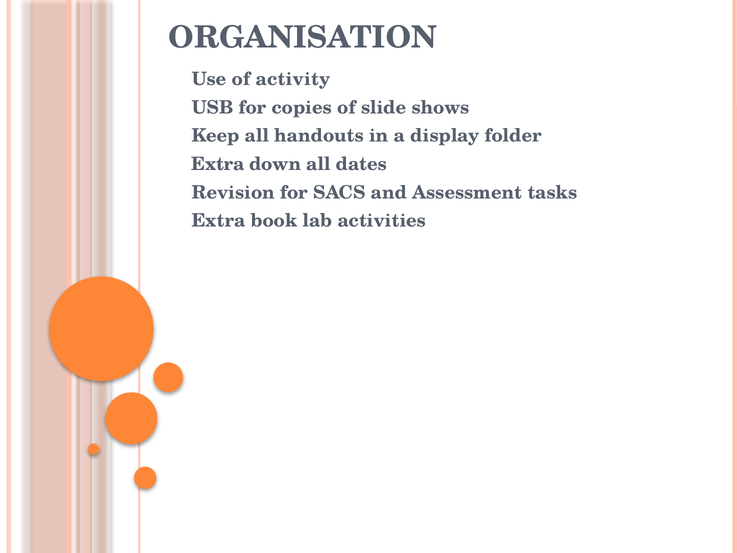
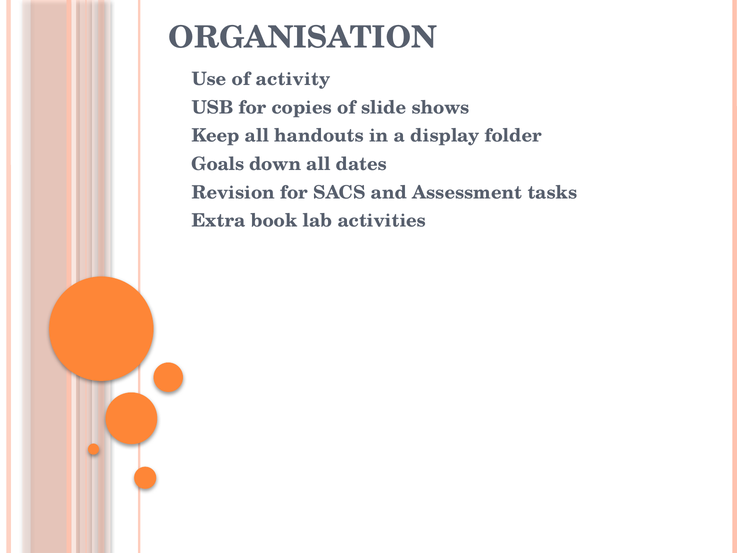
Extra at (218, 164): Extra -> Goals
